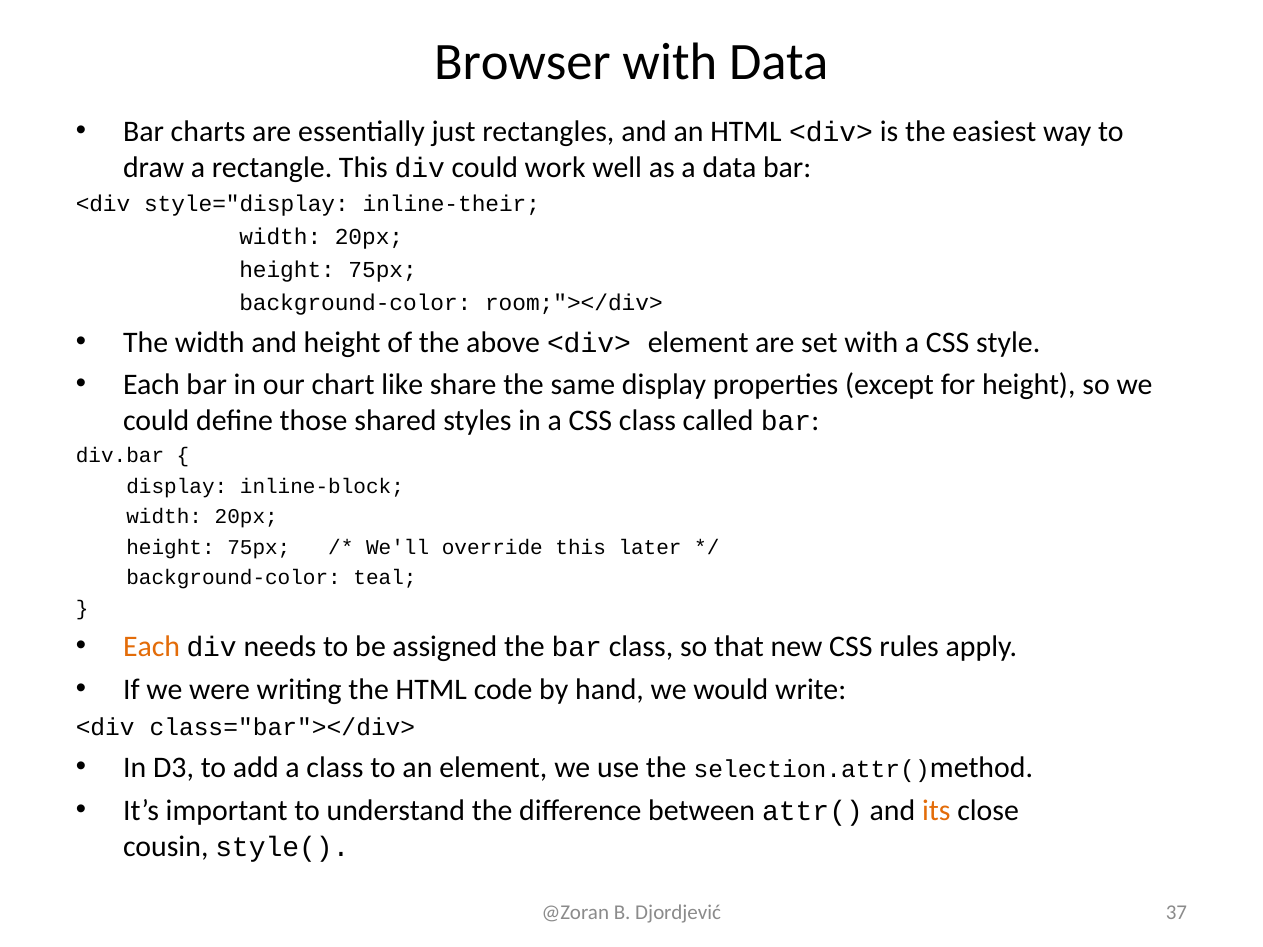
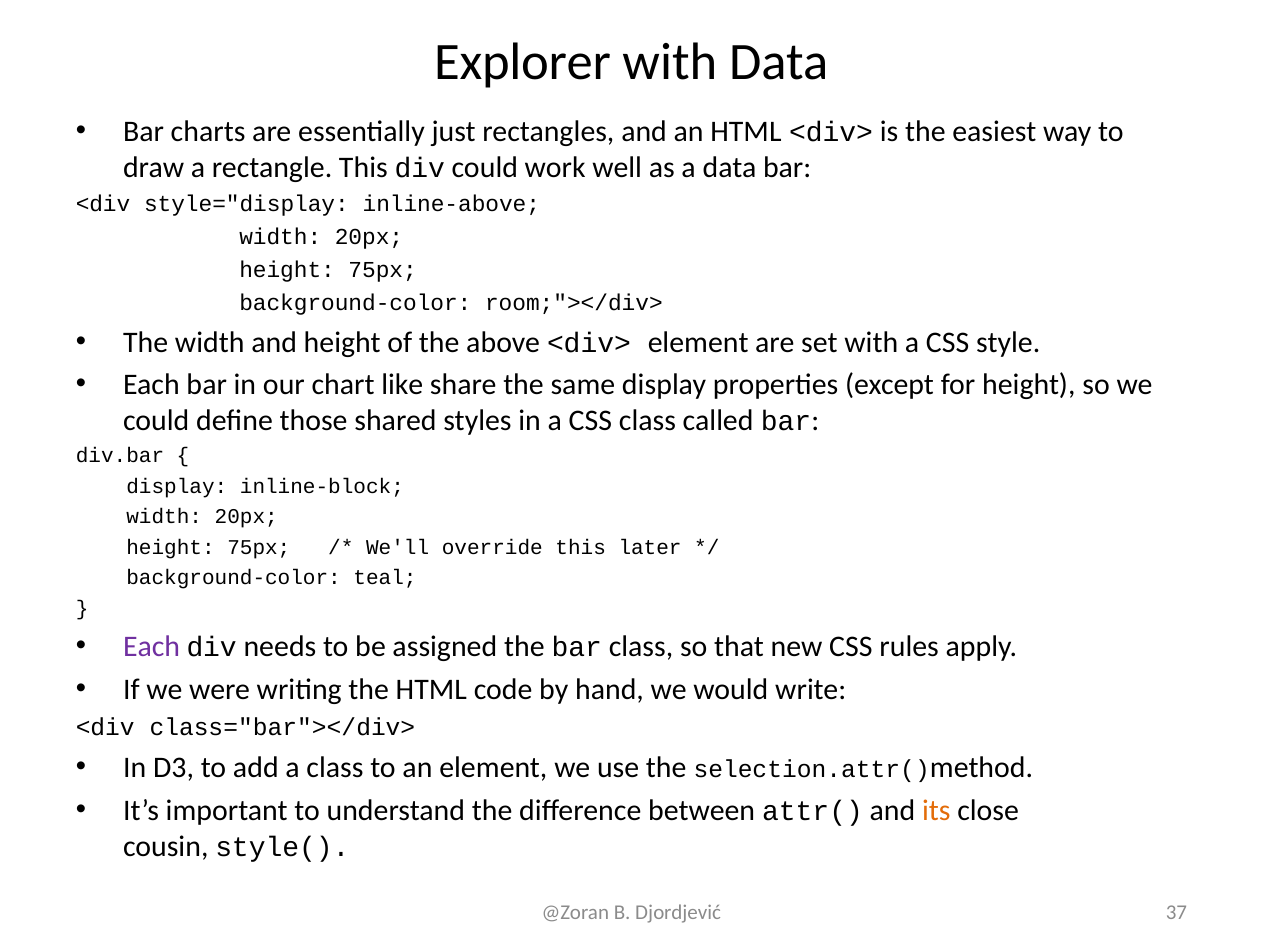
Browser: Browser -> Explorer
inline-their: inline-their -> inline-above
Each at (152, 647) colour: orange -> purple
